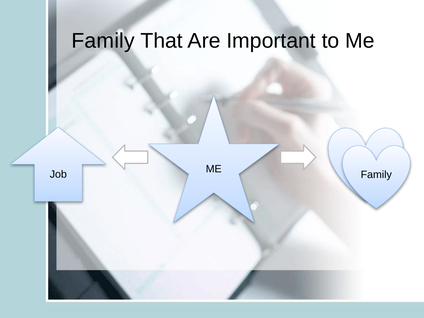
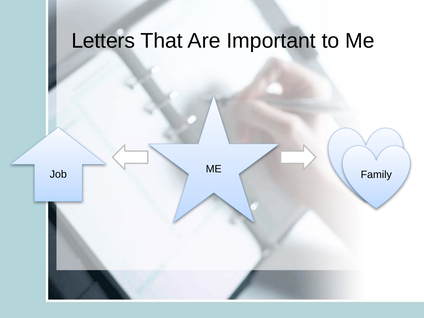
Family at (103, 41): Family -> Letters
